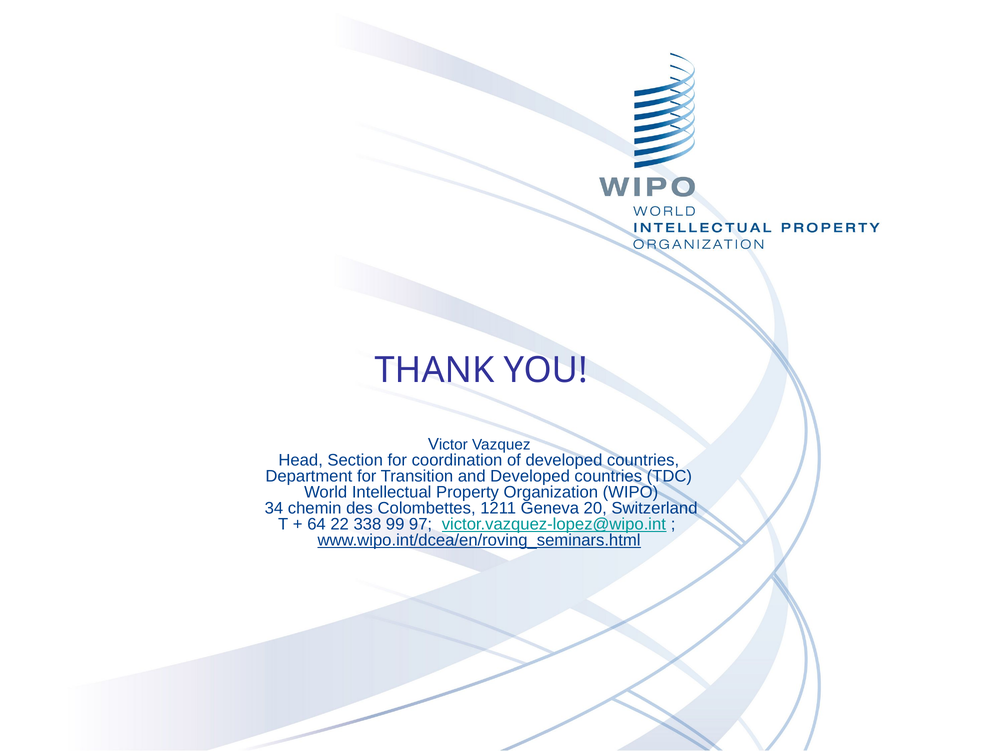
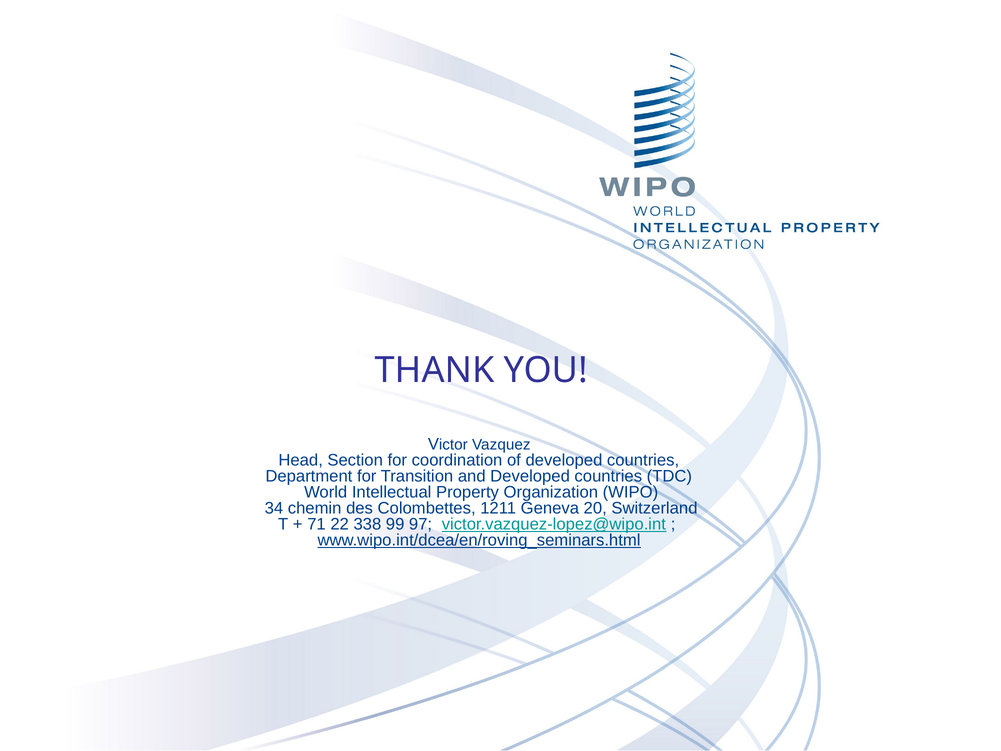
64: 64 -> 71
